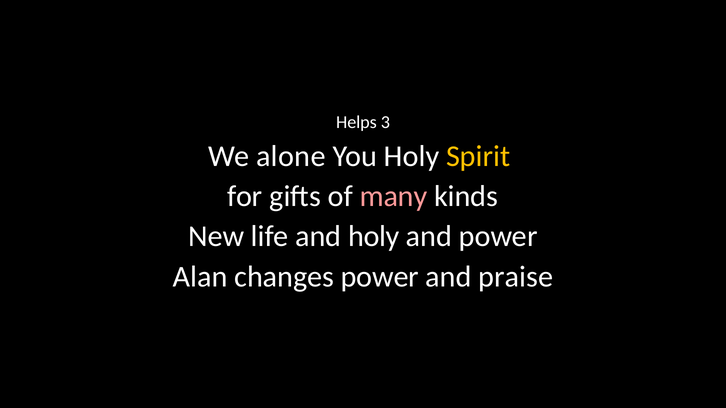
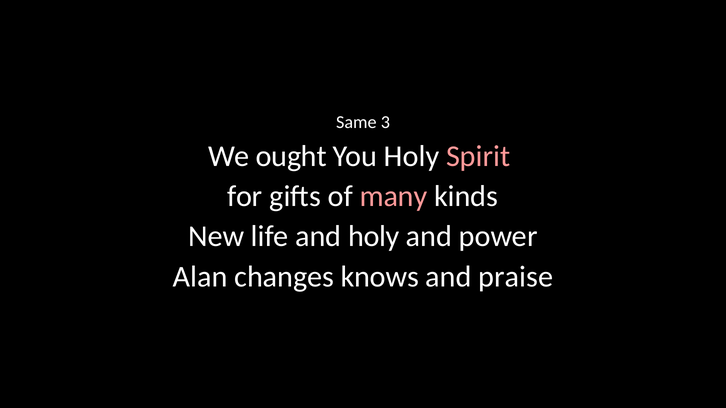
Helps: Helps -> Same
alone: alone -> ought
Spirit colour: yellow -> pink
changes power: power -> knows
